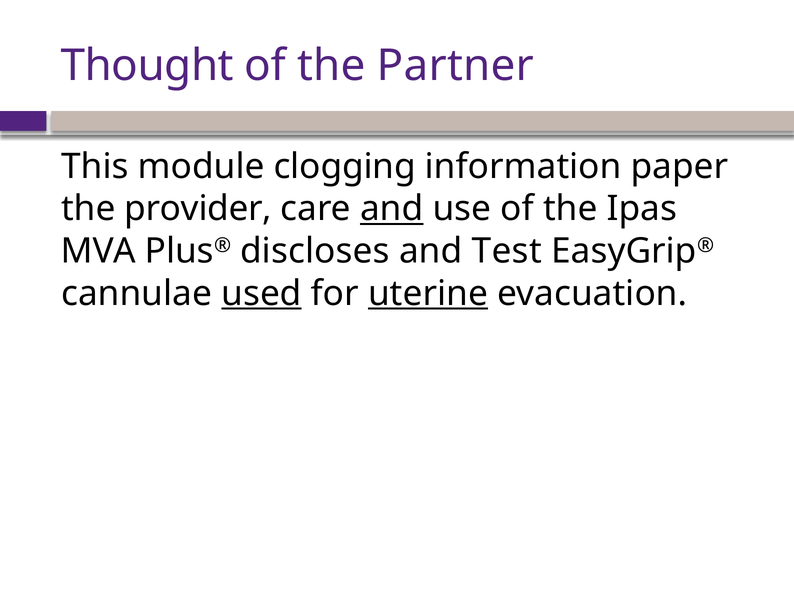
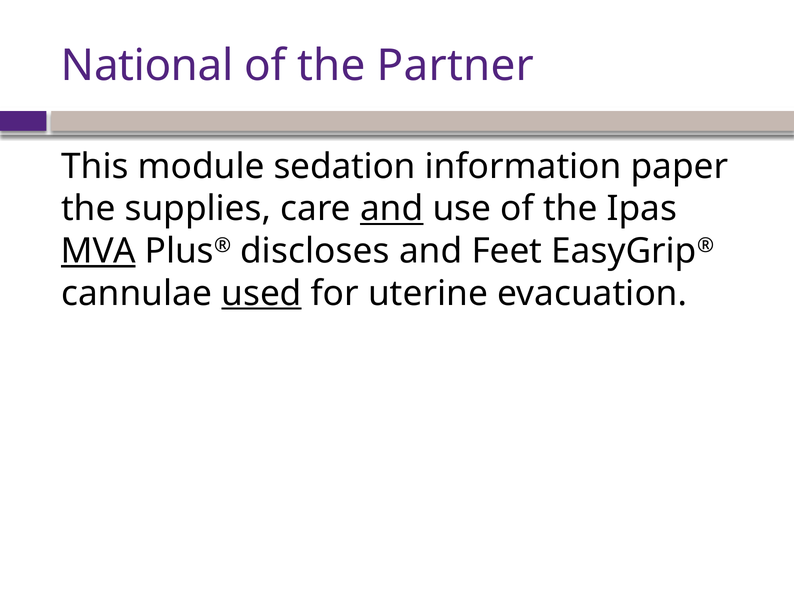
Thought: Thought -> National
clogging: clogging -> sedation
provider: provider -> supplies
MVA underline: none -> present
Test: Test -> Feet
uterine underline: present -> none
